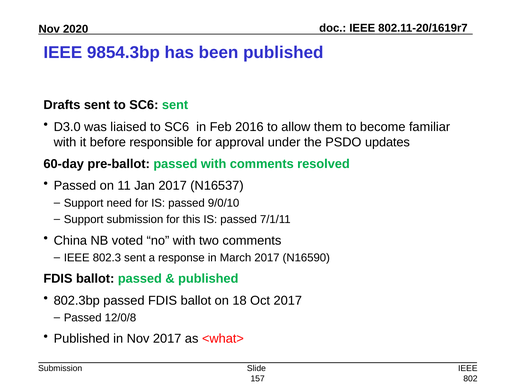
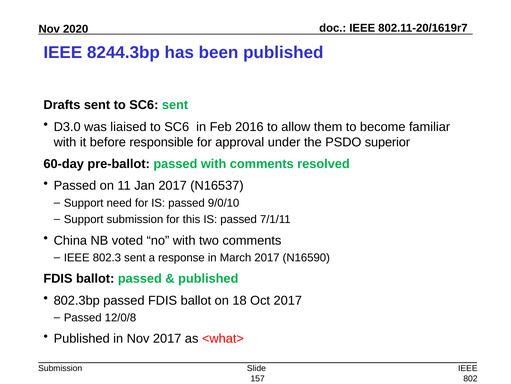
9854.3bp: 9854.3bp -> 8244.3bp
updates: updates -> superior
